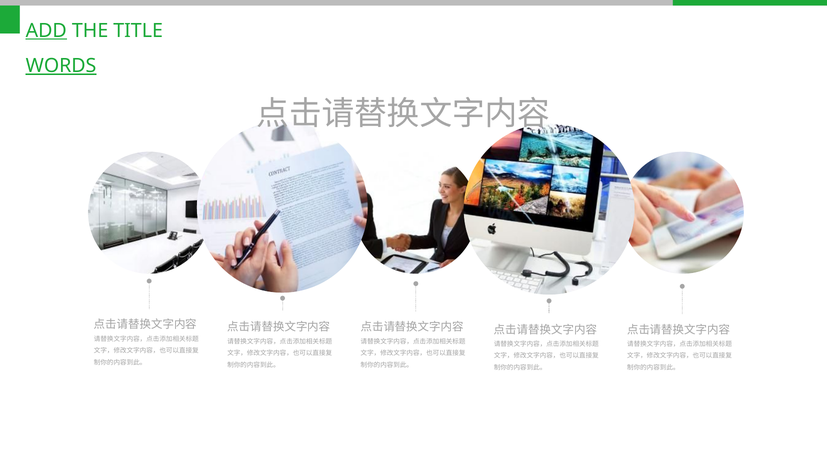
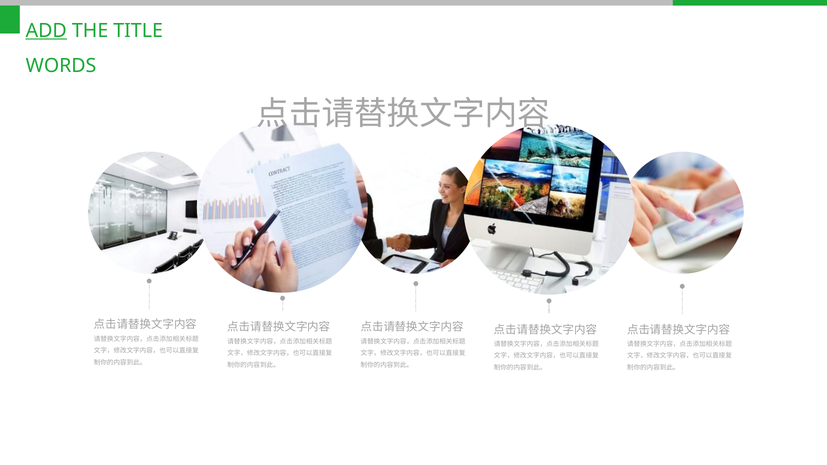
WORDS at (61, 66) underline: present -> none
